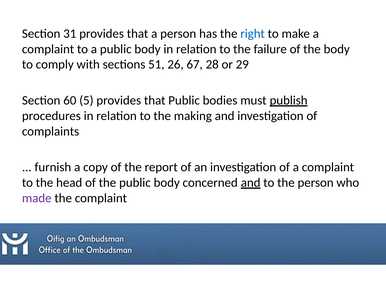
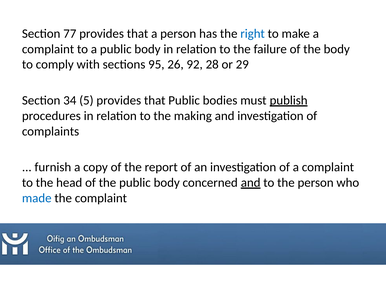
31: 31 -> 77
51: 51 -> 95
67: 67 -> 92
60: 60 -> 34
made colour: purple -> blue
